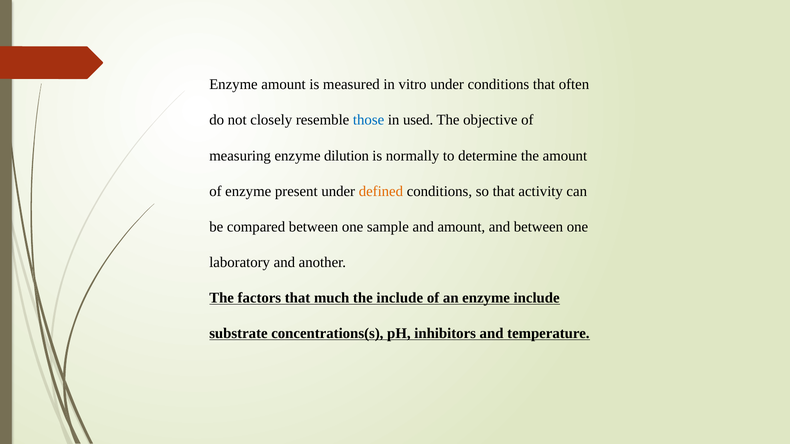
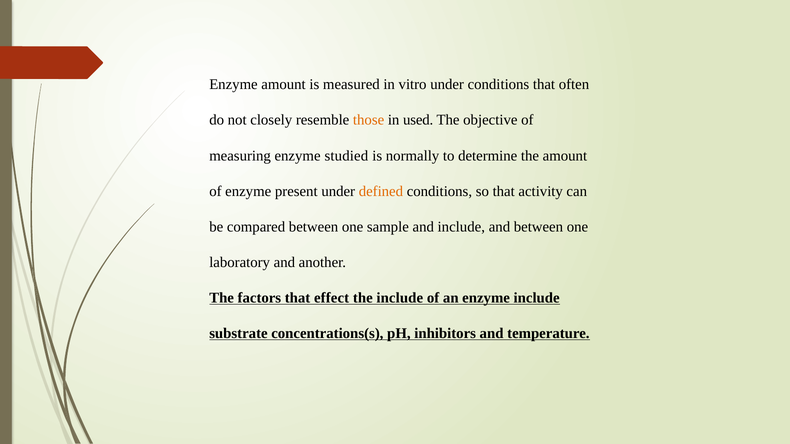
those colour: blue -> orange
dilution: dilution -> studied
and amount: amount -> include
much: much -> effect
